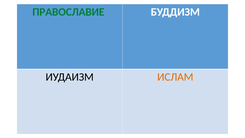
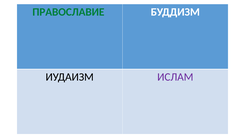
ИСЛАМ colour: orange -> purple
